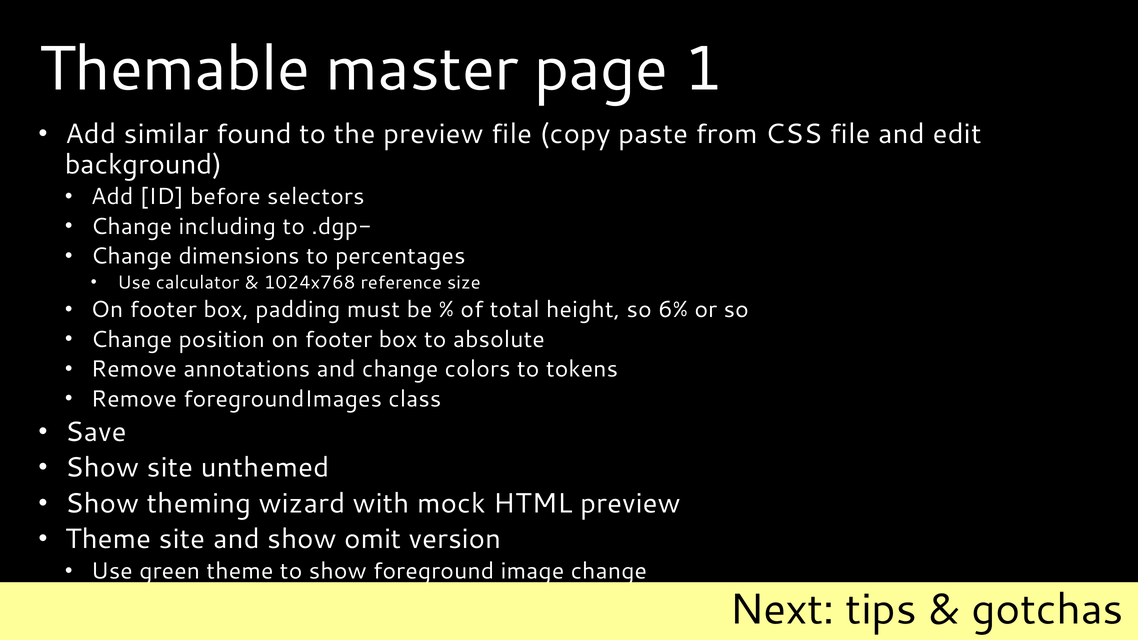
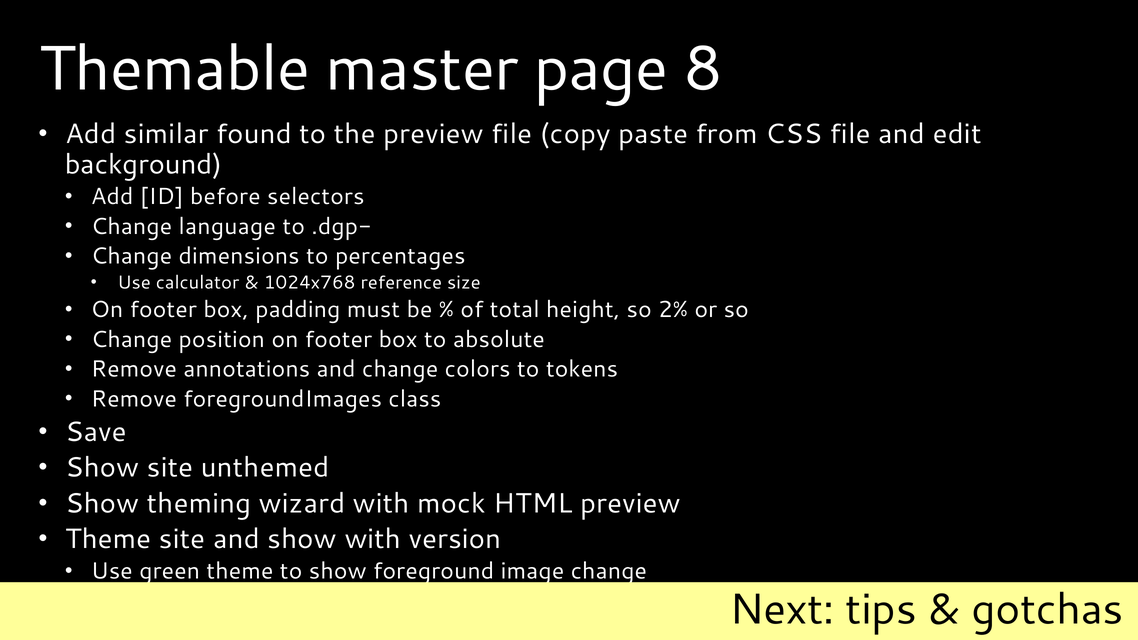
1: 1 -> 8
including: including -> language
6%: 6% -> 2%
show omit: omit -> with
